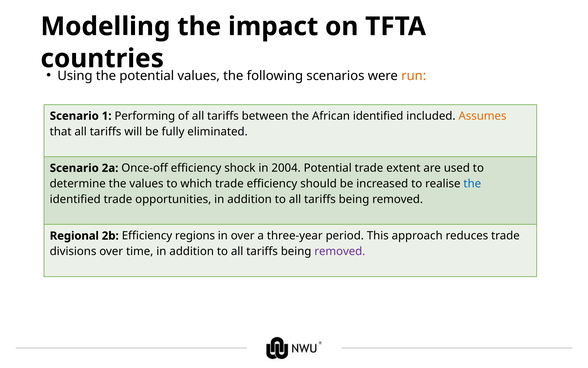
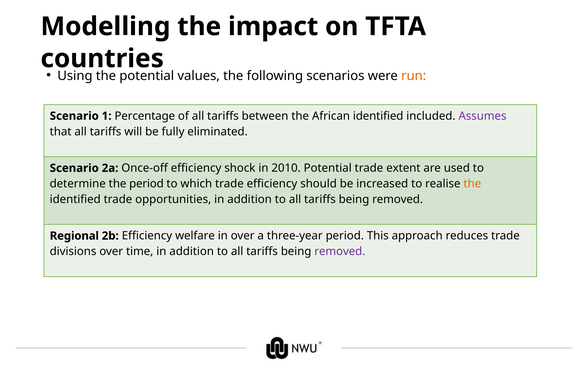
Performing: Performing -> Percentage
Assumes colour: orange -> purple
2004: 2004 -> 2010
the values: values -> period
the at (472, 183) colour: blue -> orange
regions: regions -> welfare
